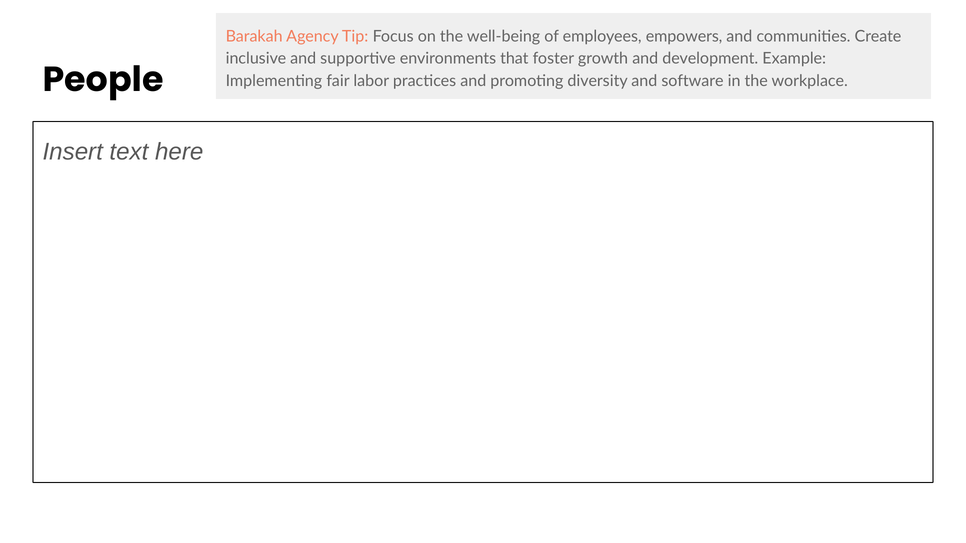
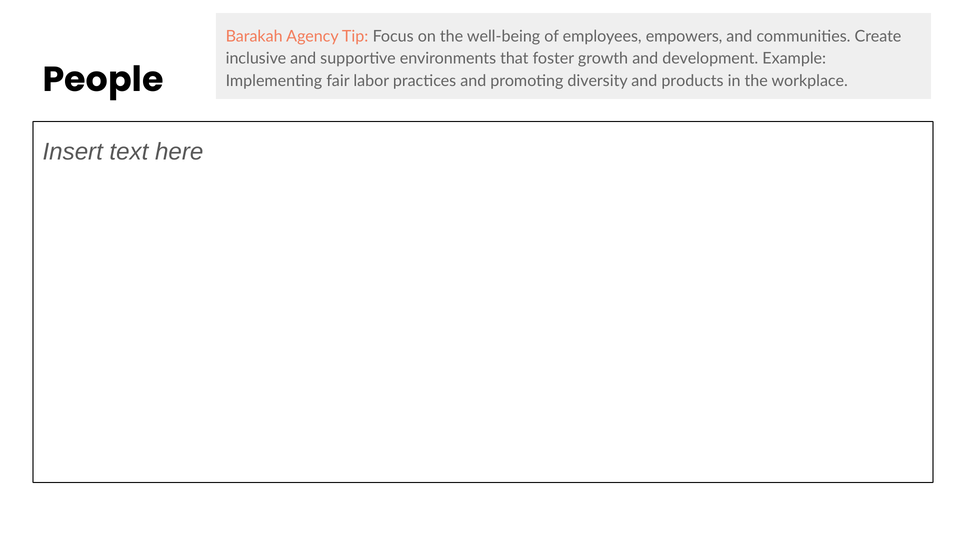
software: software -> products
